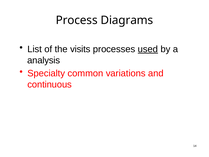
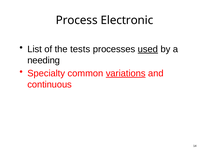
Diagrams: Diagrams -> Electronic
visits: visits -> tests
analysis: analysis -> needing
variations underline: none -> present
